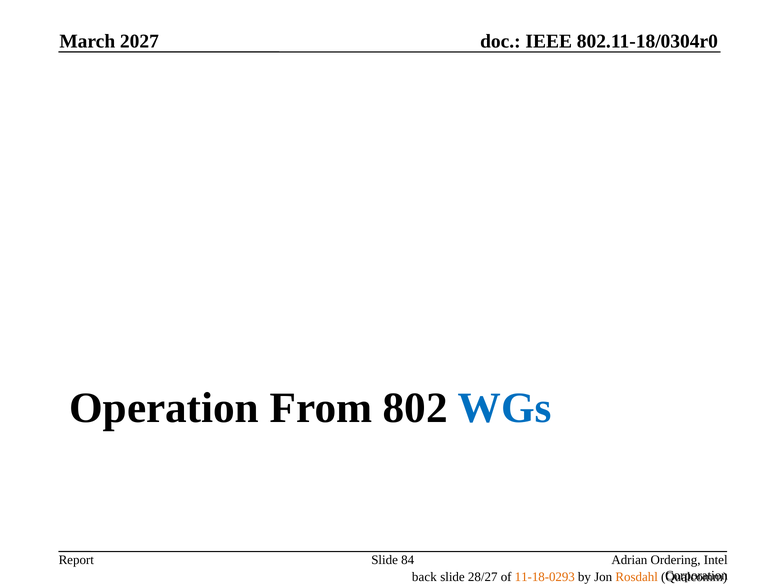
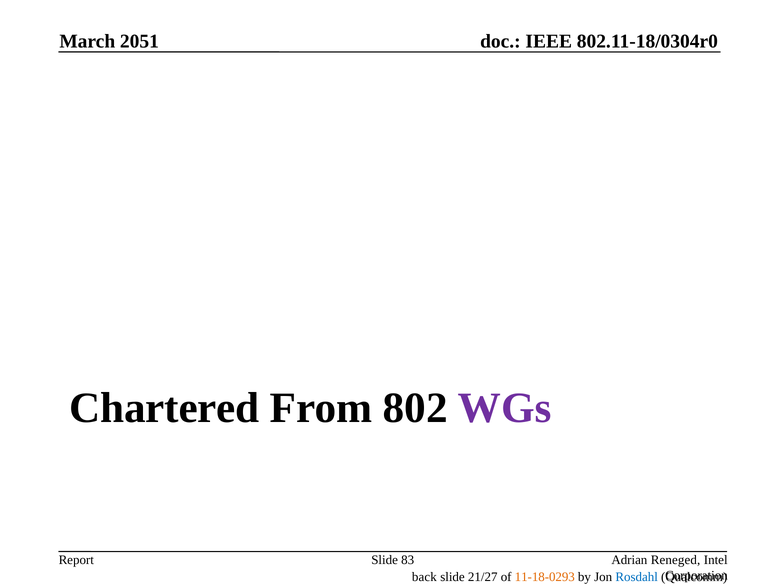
2027: 2027 -> 2051
Operation: Operation -> Chartered
WGs colour: blue -> purple
84: 84 -> 83
Ordering: Ordering -> Reneged
28/27: 28/27 -> 21/27
Rosdahl colour: orange -> blue
